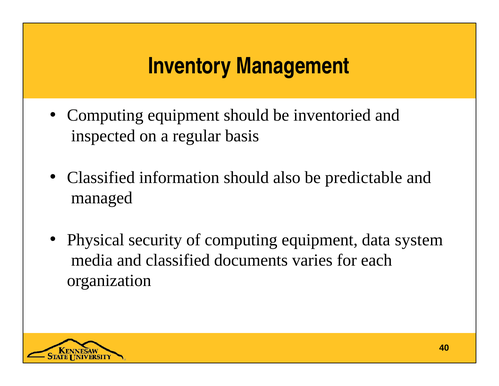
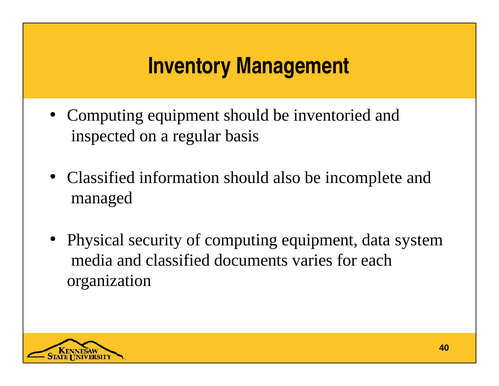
predictable: predictable -> incomplete
